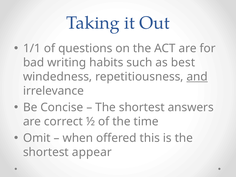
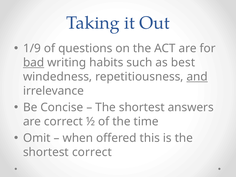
1/1: 1/1 -> 1/9
bad underline: none -> present
shortest appear: appear -> correct
